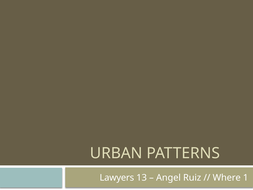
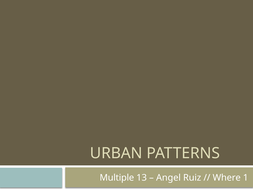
Lawyers: Lawyers -> Multiple
